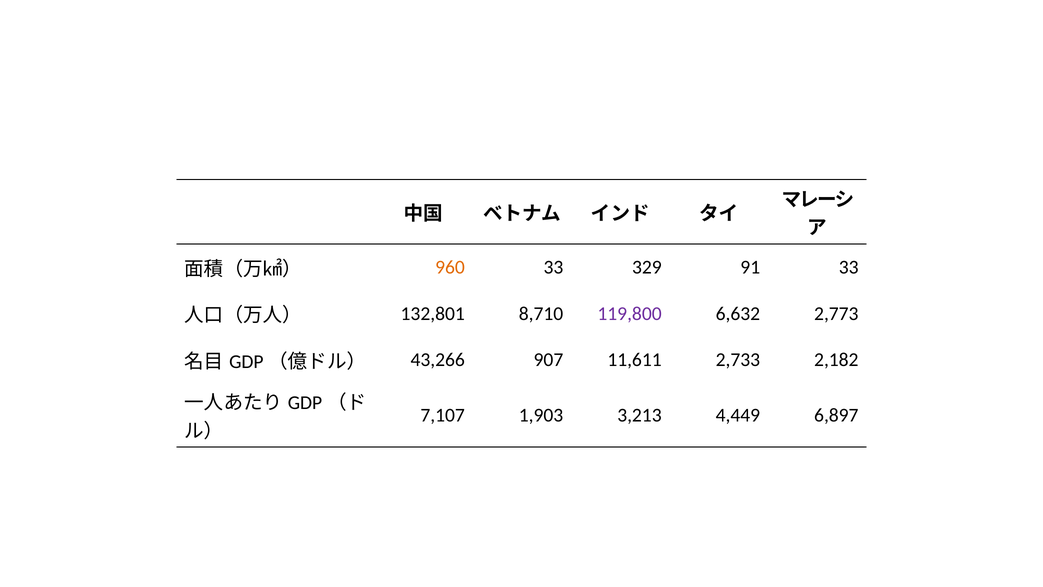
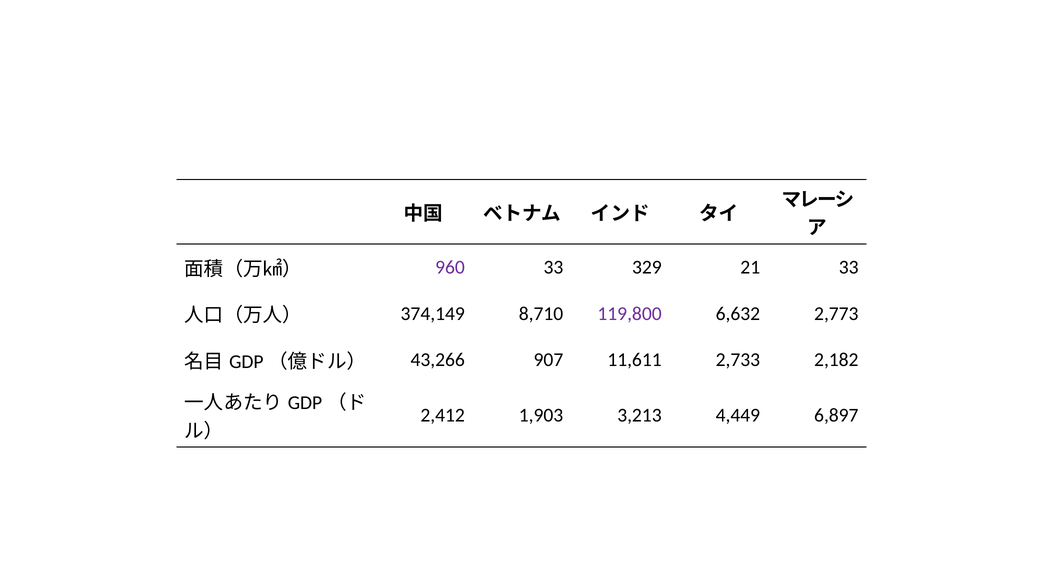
960 colour: orange -> purple
91: 91 -> 21
132,801: 132,801 -> 374,149
7,107: 7,107 -> 2,412
